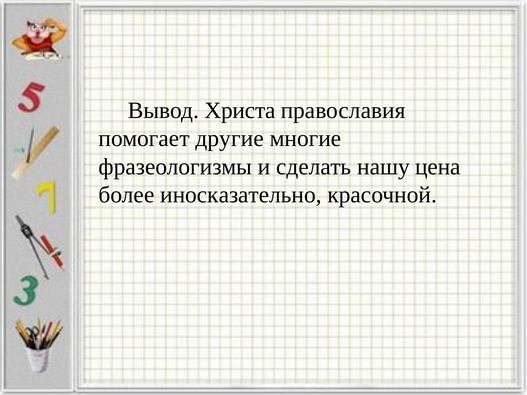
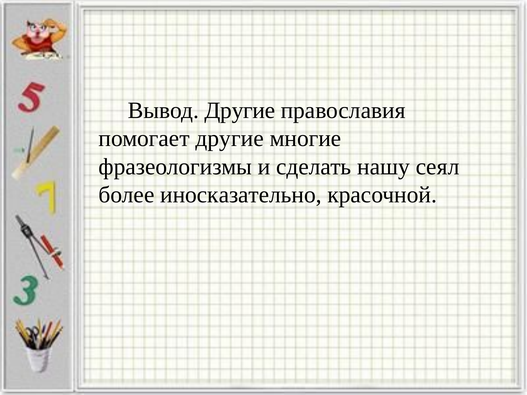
Вывод Христа: Христа -> Другие
цена: цена -> сеял
